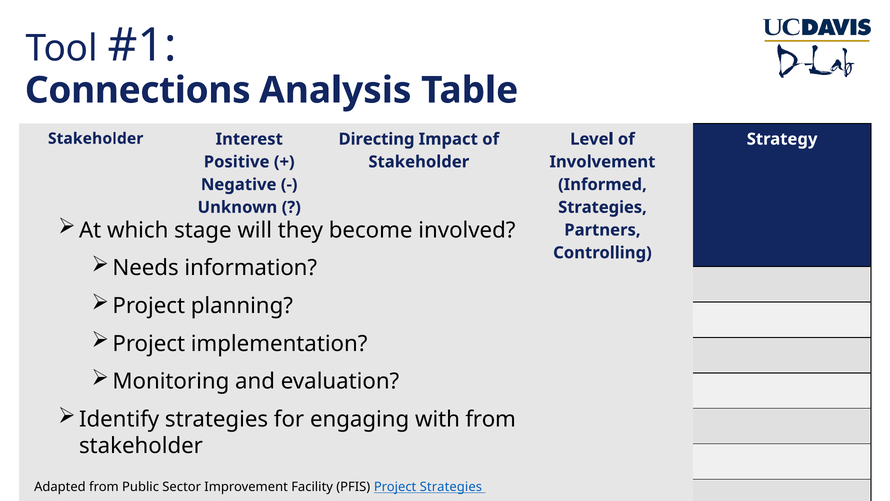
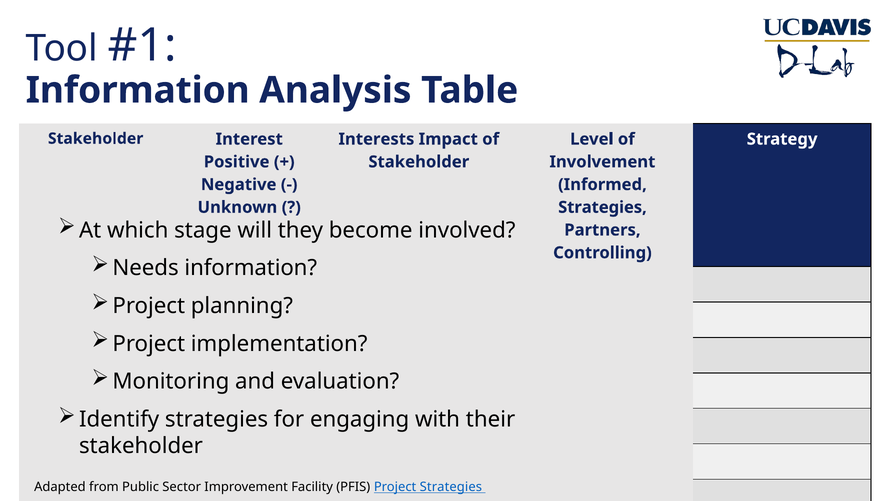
Connections at (138, 90): Connections -> Information
Directing: Directing -> Interests
with from: from -> their
